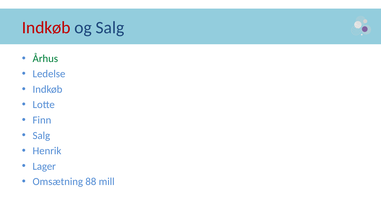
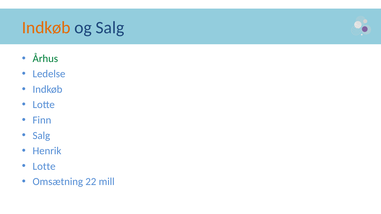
Indkøb at (46, 28) colour: red -> orange
Lager at (44, 167): Lager -> Lotte
88: 88 -> 22
